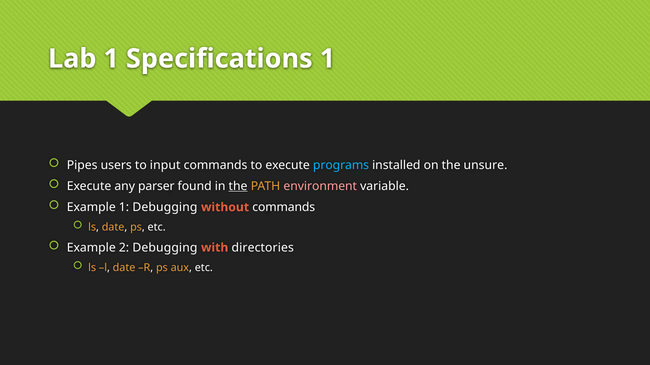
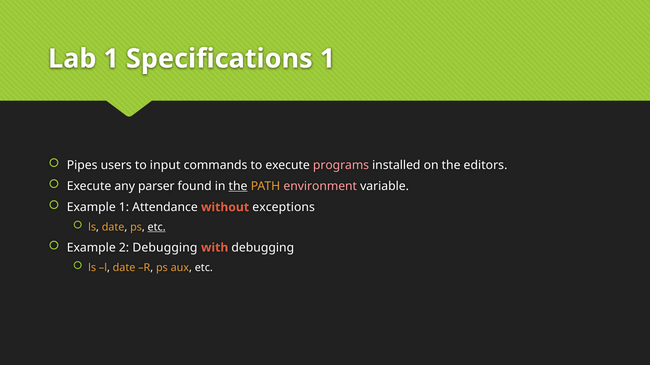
programs colour: light blue -> pink
unsure: unsure -> editors
1 Debugging: Debugging -> Attendance
without commands: commands -> exceptions
etc at (157, 228) underline: none -> present
with directories: directories -> debugging
